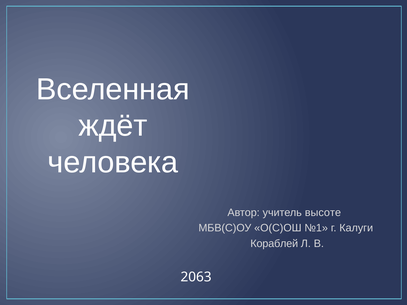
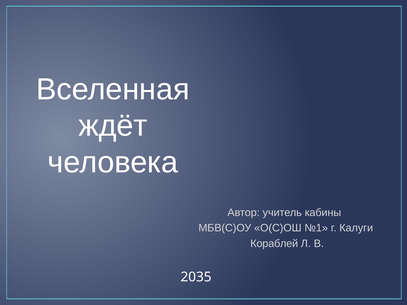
высоте: высоте -> кабины
2063: 2063 -> 2035
